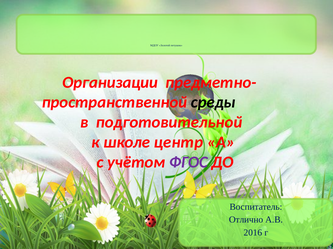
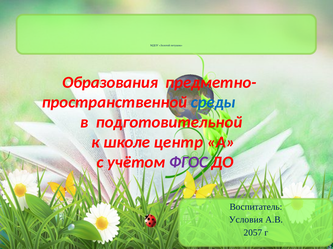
Организации: Организации -> Образования
среды colour: black -> blue
Отлично: Отлично -> Условия
2016: 2016 -> 2057
